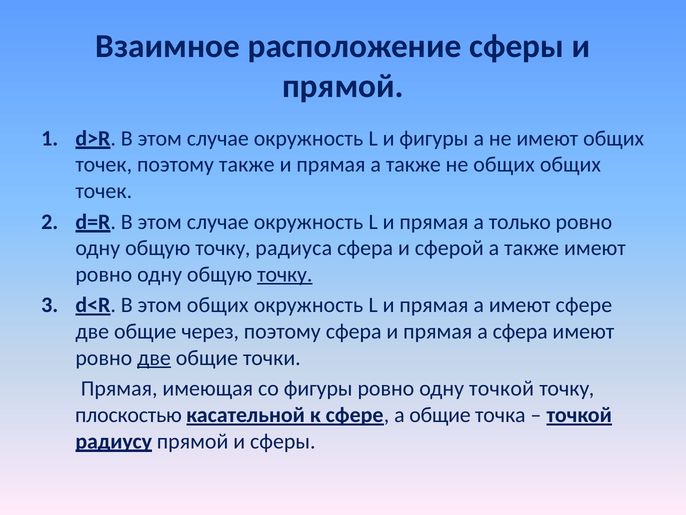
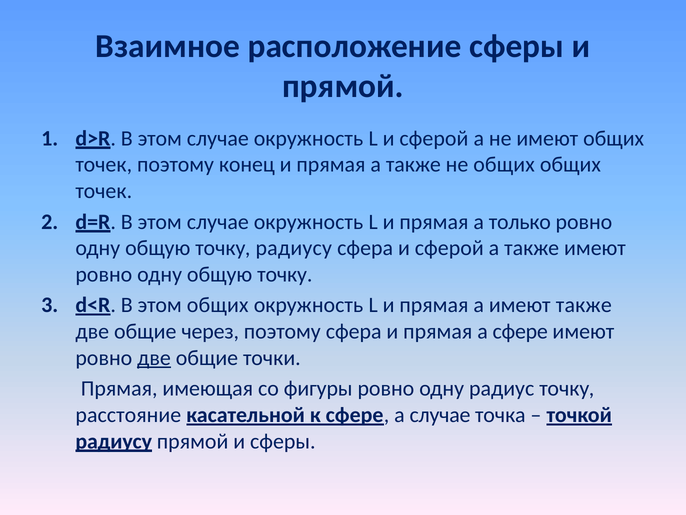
L и фигуры: фигуры -> сферой
поэтому также: также -> конец
точку радиуса: радиуса -> радиусу
точку at (285, 274) underline: present -> none
имеют сфере: сфере -> также
а сфера: сфера -> сфере
одну точкой: точкой -> радиус
плоскостью: плоскостью -> расстояние
а общие: общие -> случае
